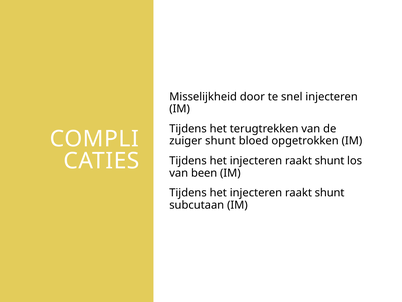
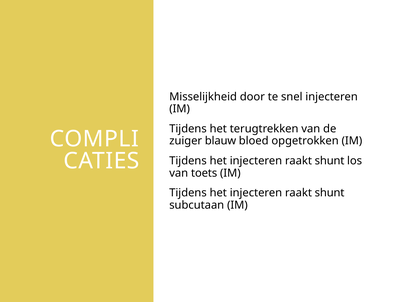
zuiger shunt: shunt -> blauw
been: been -> toets
